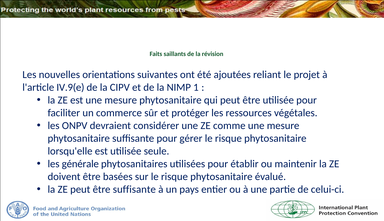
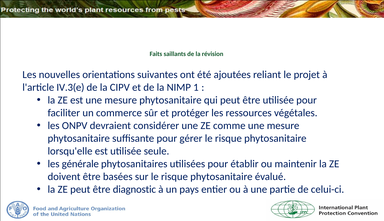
IV.9(e: IV.9(e -> IV.3(e
être suffisante: suffisante -> diagnostic
